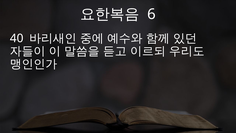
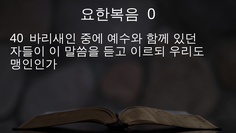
6: 6 -> 0
